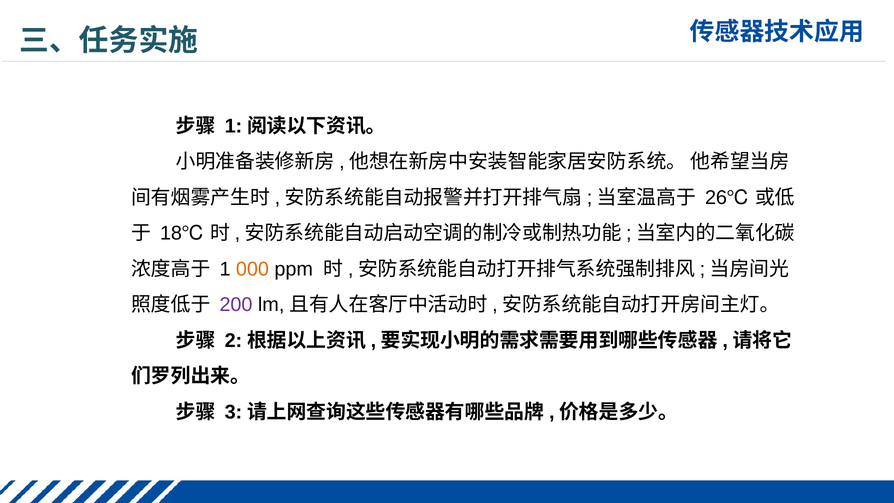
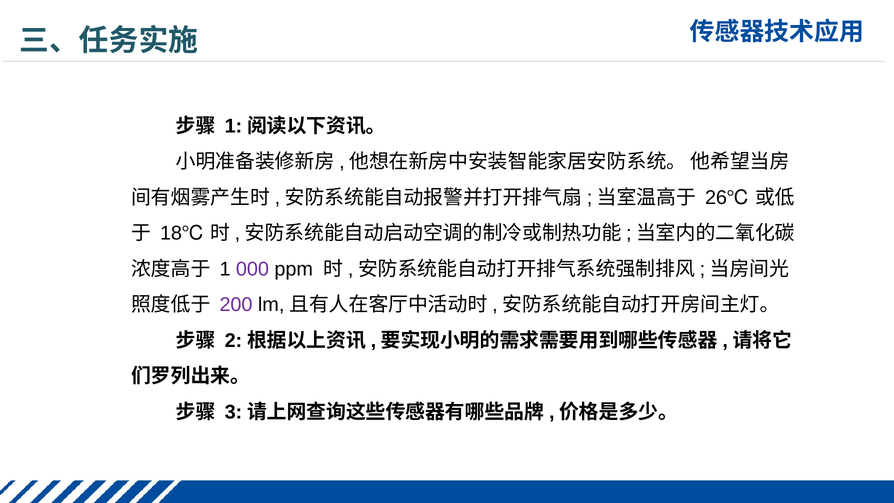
000 colour: orange -> purple
